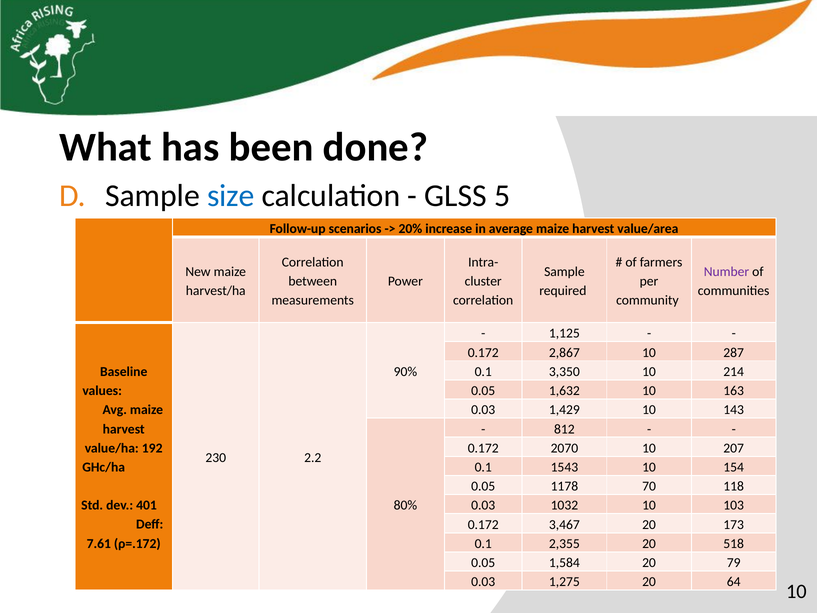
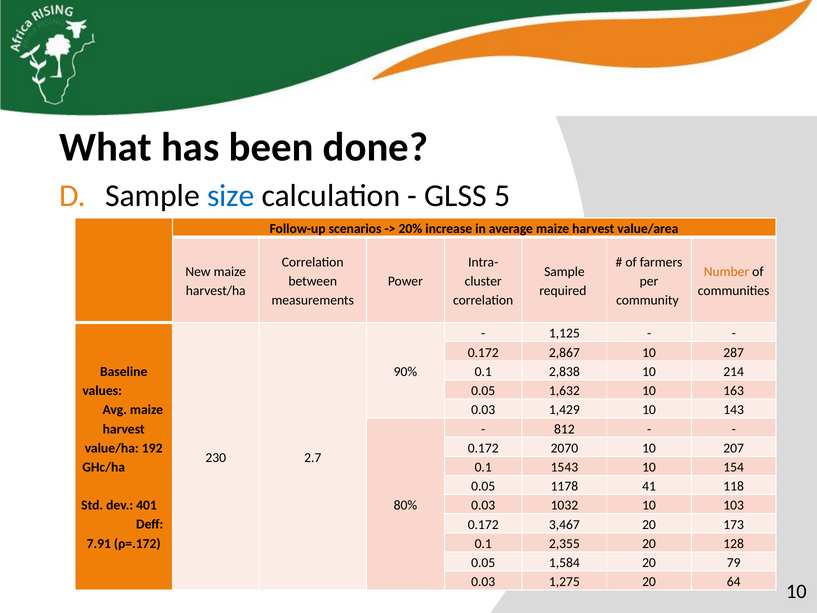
Number colour: purple -> orange
3,350: 3,350 -> 2,838
2.2: 2.2 -> 2.7
70: 70 -> 41
7.61: 7.61 -> 7.91
518: 518 -> 128
